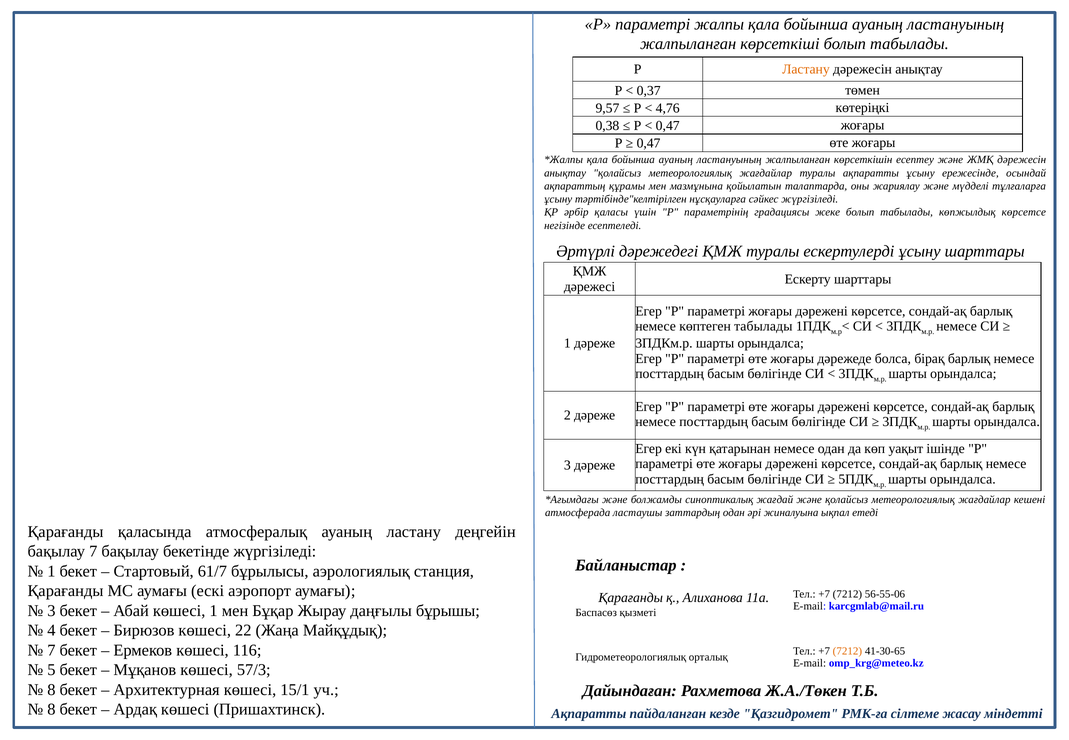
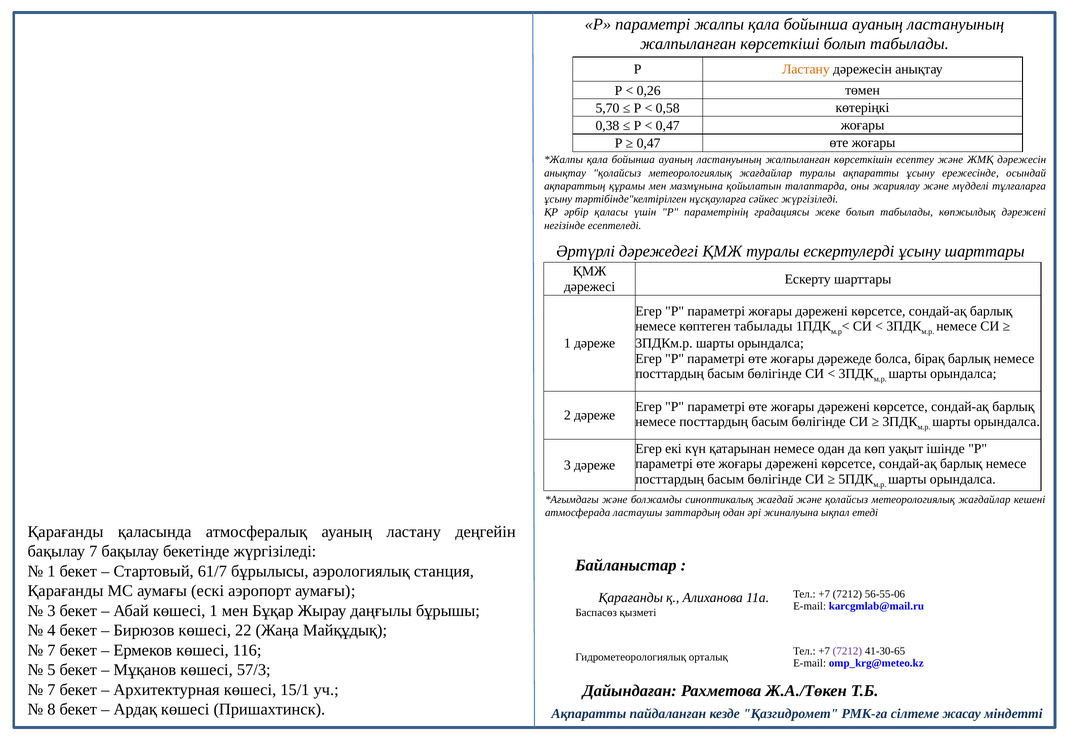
0,37: 0,37 -> 0,26
9,57: 9,57 -> 5,70
4,76: 4,76 -> 0,58
көпжылдық көрсетсе: көрсетсе -> дәрежені
7212 at (847, 651) colour: orange -> purple
8 at (51, 690): 8 -> 7
